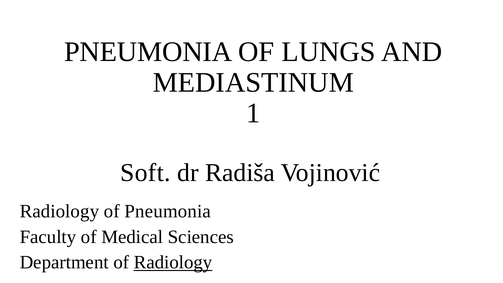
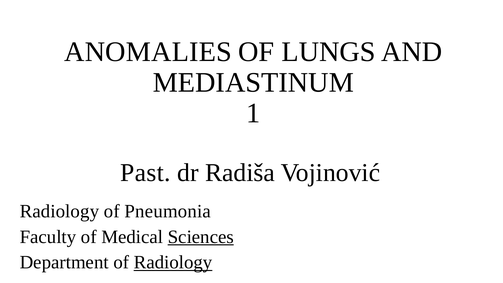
PNEUMONIA at (148, 52): PNEUMONIA -> ANOMALIES
Soft: Soft -> Past
Sciences underline: none -> present
